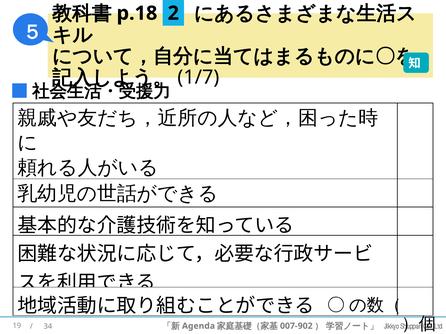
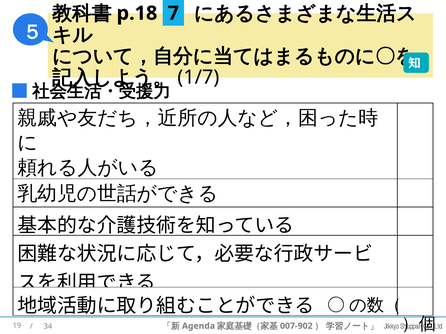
2: 2 -> 7
